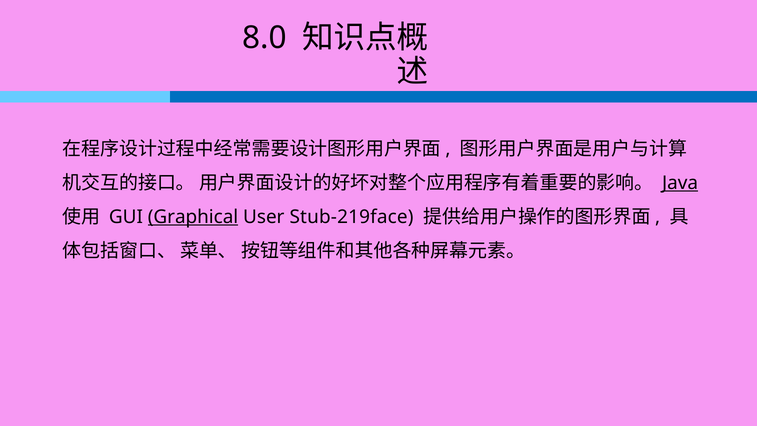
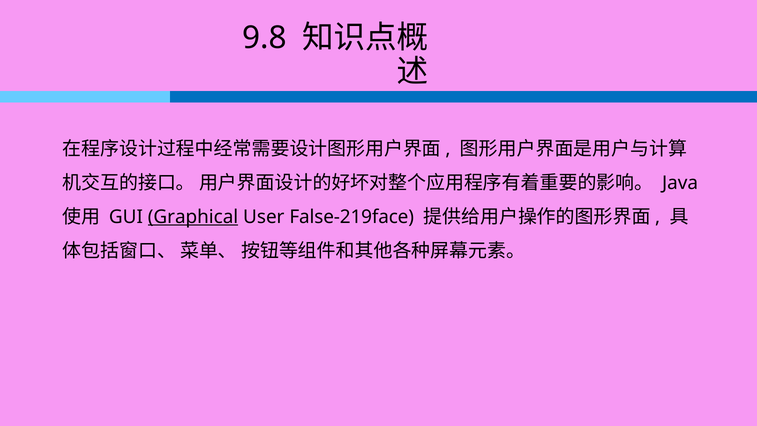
8.0: 8.0 -> 9.8
Java underline: present -> none
Stub-219face: Stub-219face -> False-219face
